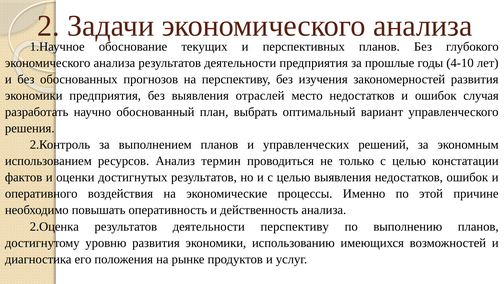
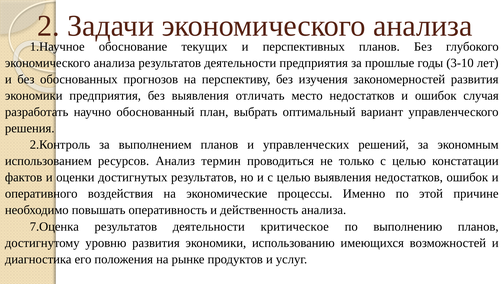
4-10: 4-10 -> 3-10
отраслей: отраслей -> отличать
2.Оценка: 2.Оценка -> 7.Оценка
деятельности перспективу: перспективу -> критическое
